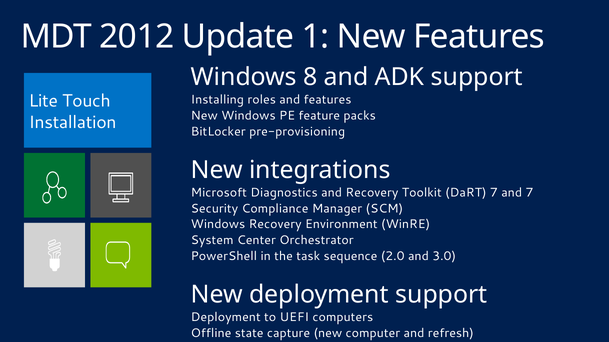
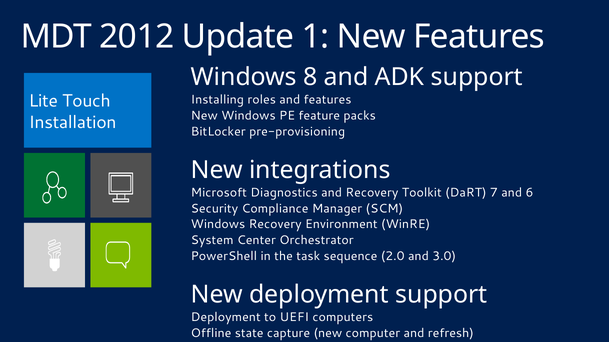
and 7: 7 -> 6
